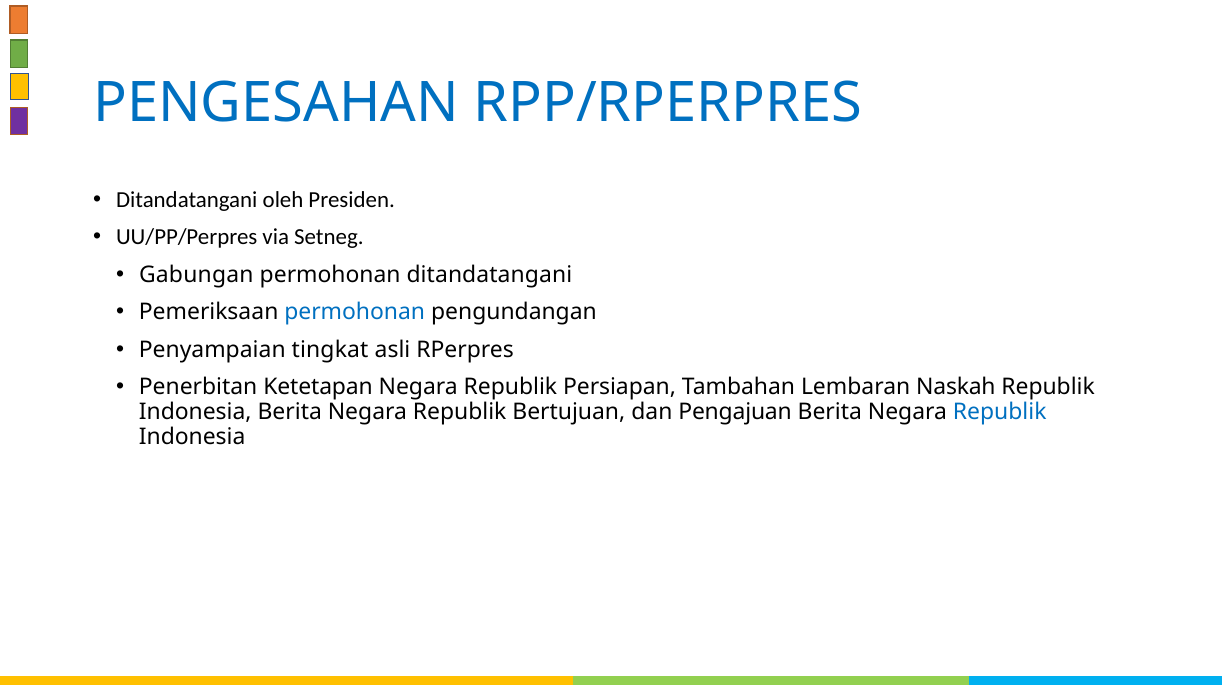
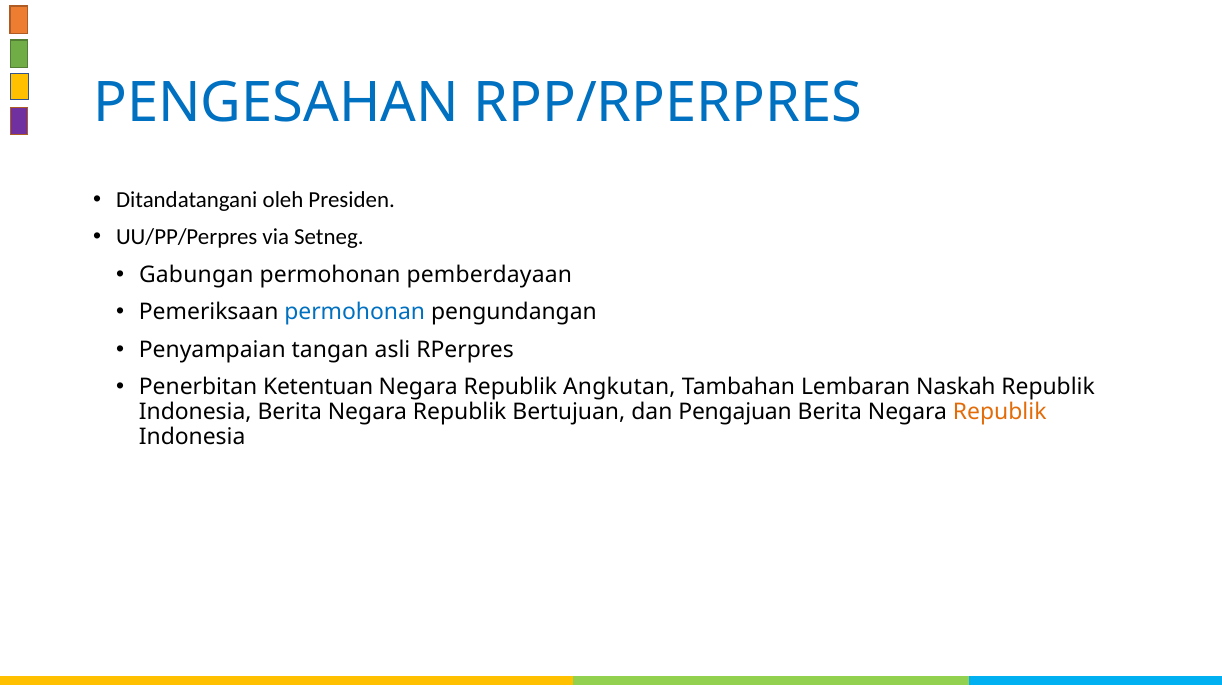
permohonan ditandatangani: ditandatangani -> pemberdayaan
tingkat: tingkat -> tangan
Ketetapan: Ketetapan -> Ketentuan
Persiapan: Persiapan -> Angkutan
Republik at (1000, 412) colour: blue -> orange
